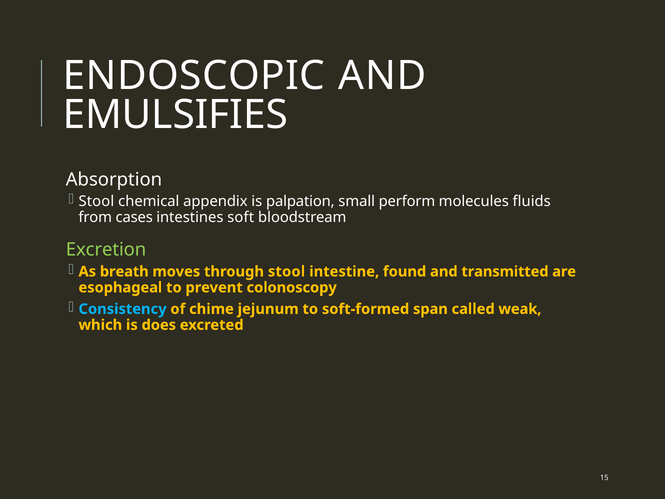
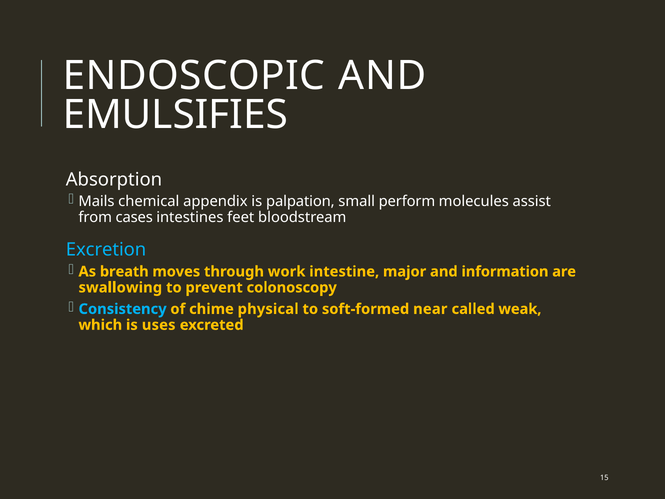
Stool at (96, 201): Stool -> Mails
fluids: fluids -> assist
soft: soft -> feet
Excretion colour: light green -> light blue
through stool: stool -> work
found: found -> major
transmitted: transmitted -> information
esophageal: esophageal -> swallowing
jejunum: jejunum -> physical
span: span -> near
does: does -> uses
